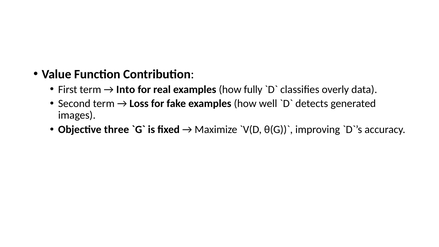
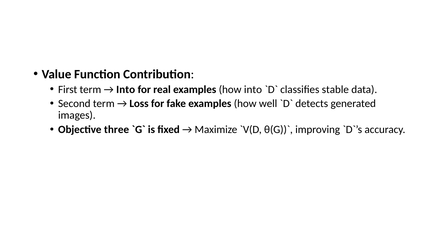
how fully: fully -> into
overly: overly -> stable
